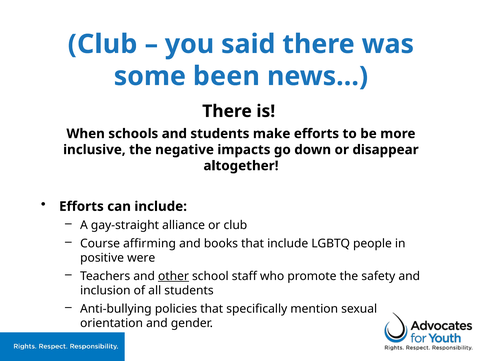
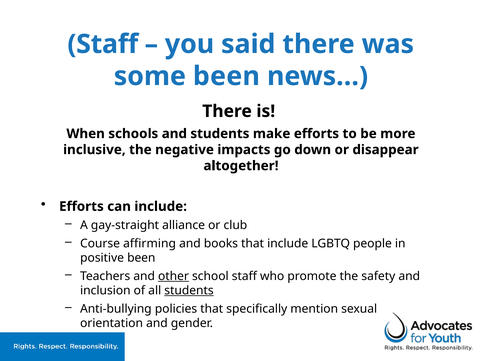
Club at (103, 44): Club -> Staff
positive were: were -> been
students at (189, 291) underline: none -> present
